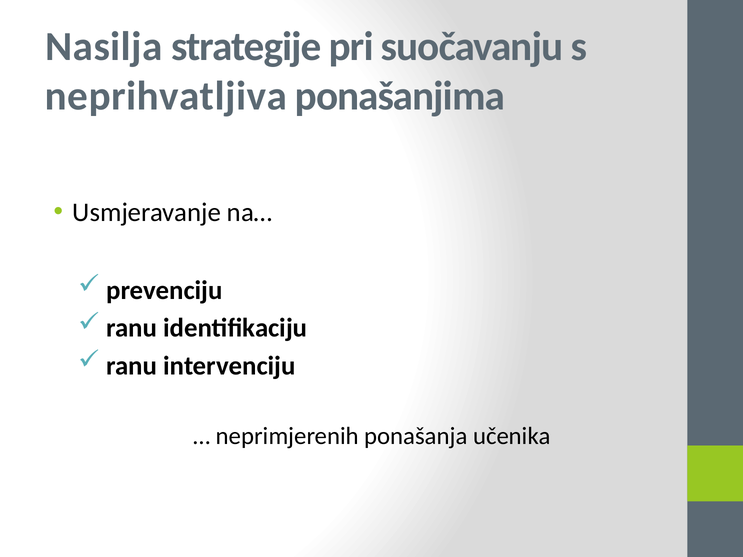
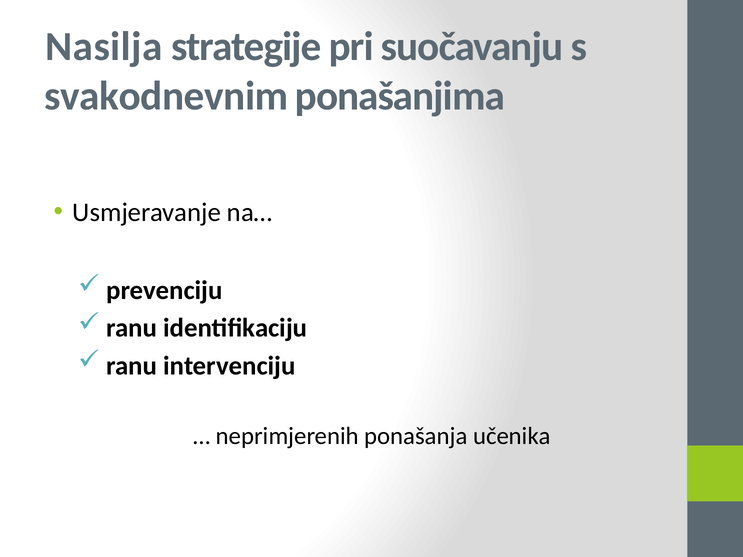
neprihvatljiva: neprihvatljiva -> svakodnevnim
